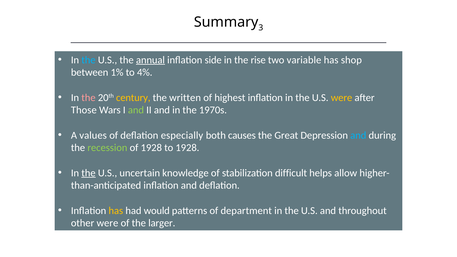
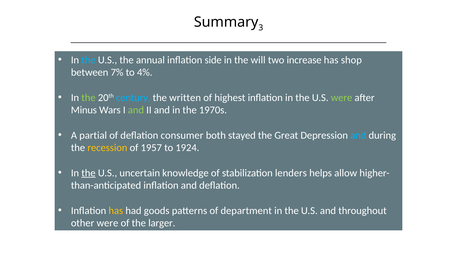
annual underline: present -> none
rise: rise -> will
variable: variable -> increase
1%: 1% -> 7%
the at (88, 98) colour: pink -> light green
century colour: yellow -> light blue
were at (342, 98) colour: yellow -> light green
Those: Those -> Minus
values: values -> partial
especially: especially -> consumer
causes: causes -> stayed
recession colour: light green -> yellow
of 1928: 1928 -> 1957
to 1928: 1928 -> 1924
difficult: difficult -> lenders
would: would -> goods
